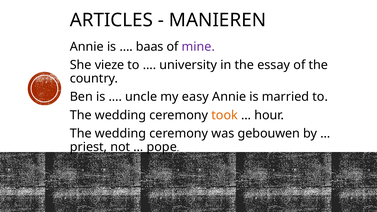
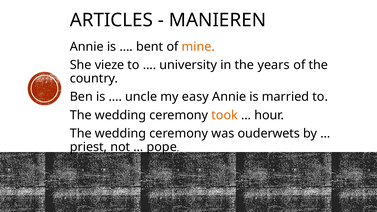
baas: baas -> bent
mine colour: purple -> orange
essay: essay -> years
gebouwen: gebouwen -> ouderwets
